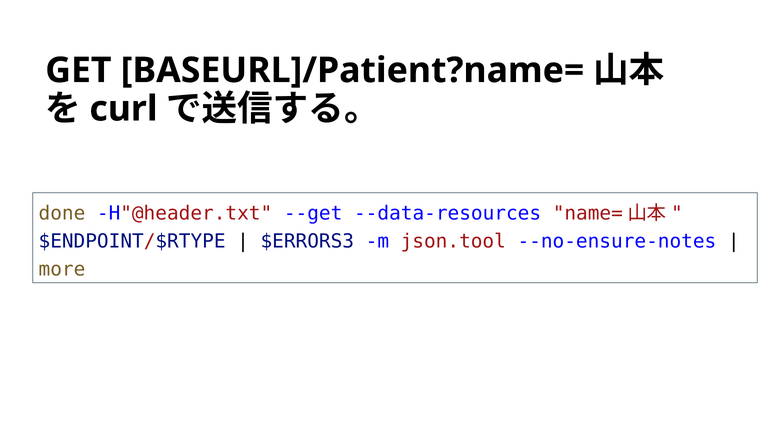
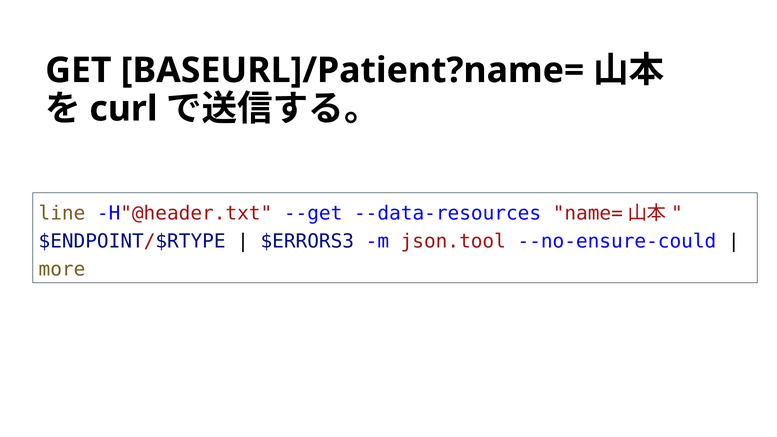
done: done -> line
--no-ensure-notes: --no-ensure-notes -> --no-ensure-could
